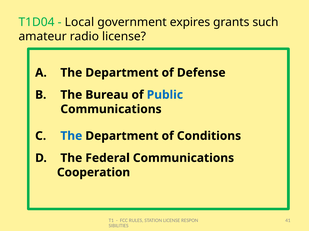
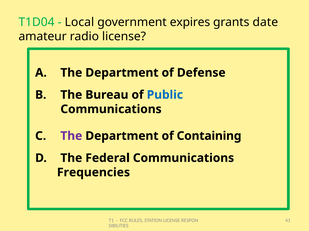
such: such -> date
The at (71, 136) colour: blue -> purple
Conditions: Conditions -> Containing
Cooperation: Cooperation -> Frequencies
